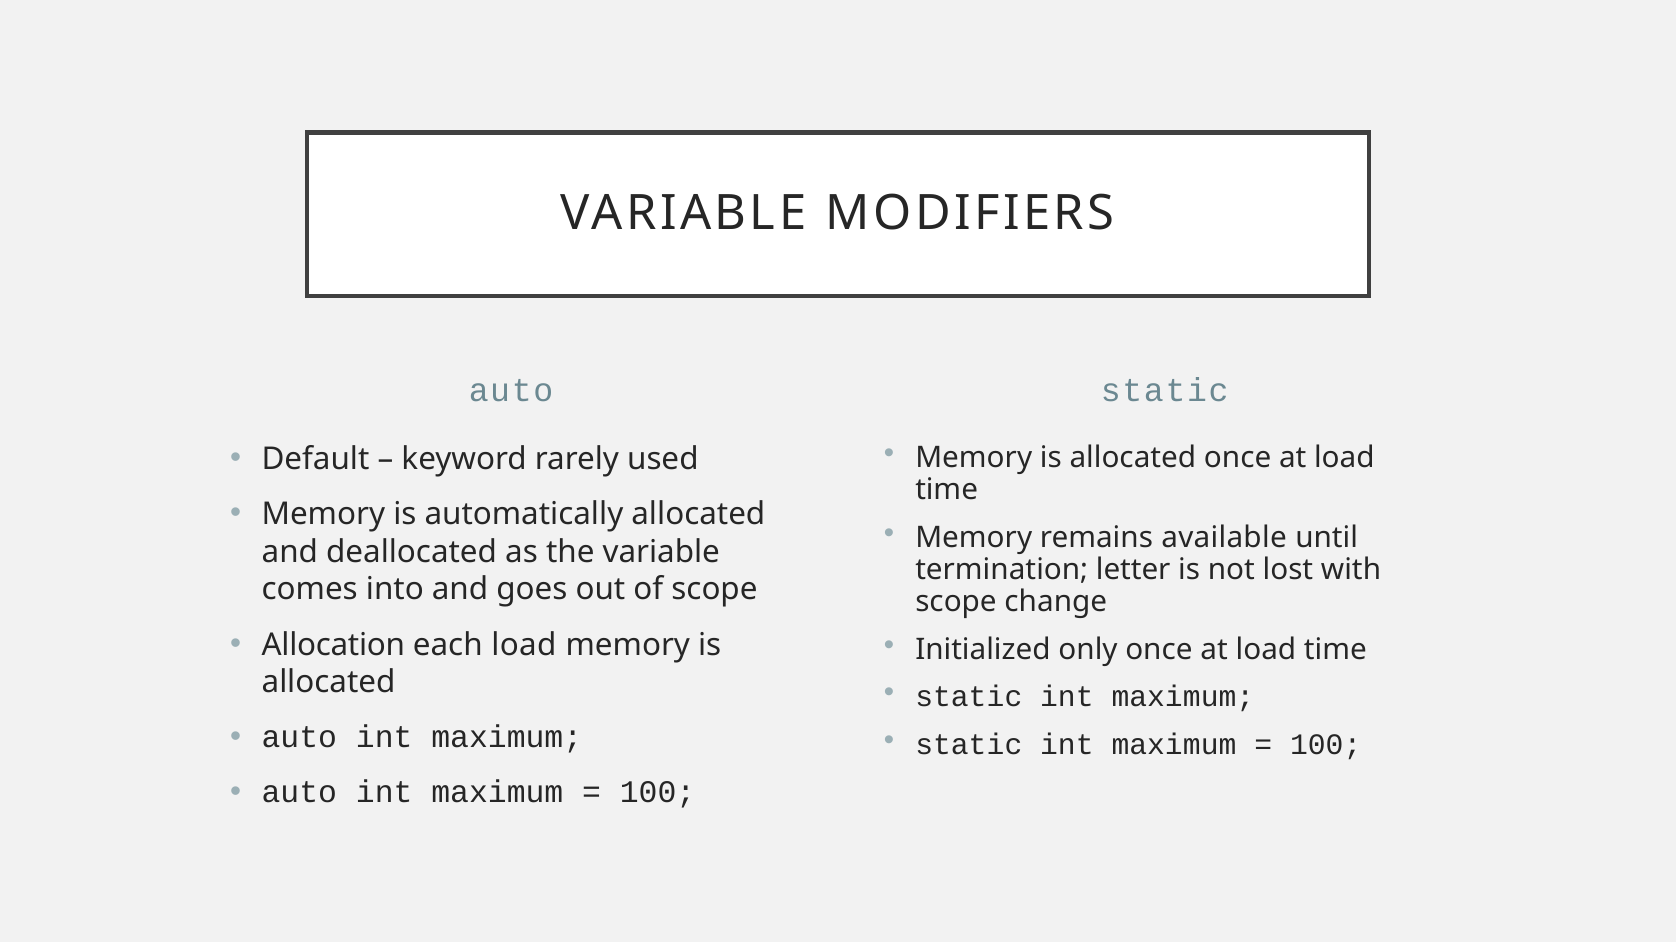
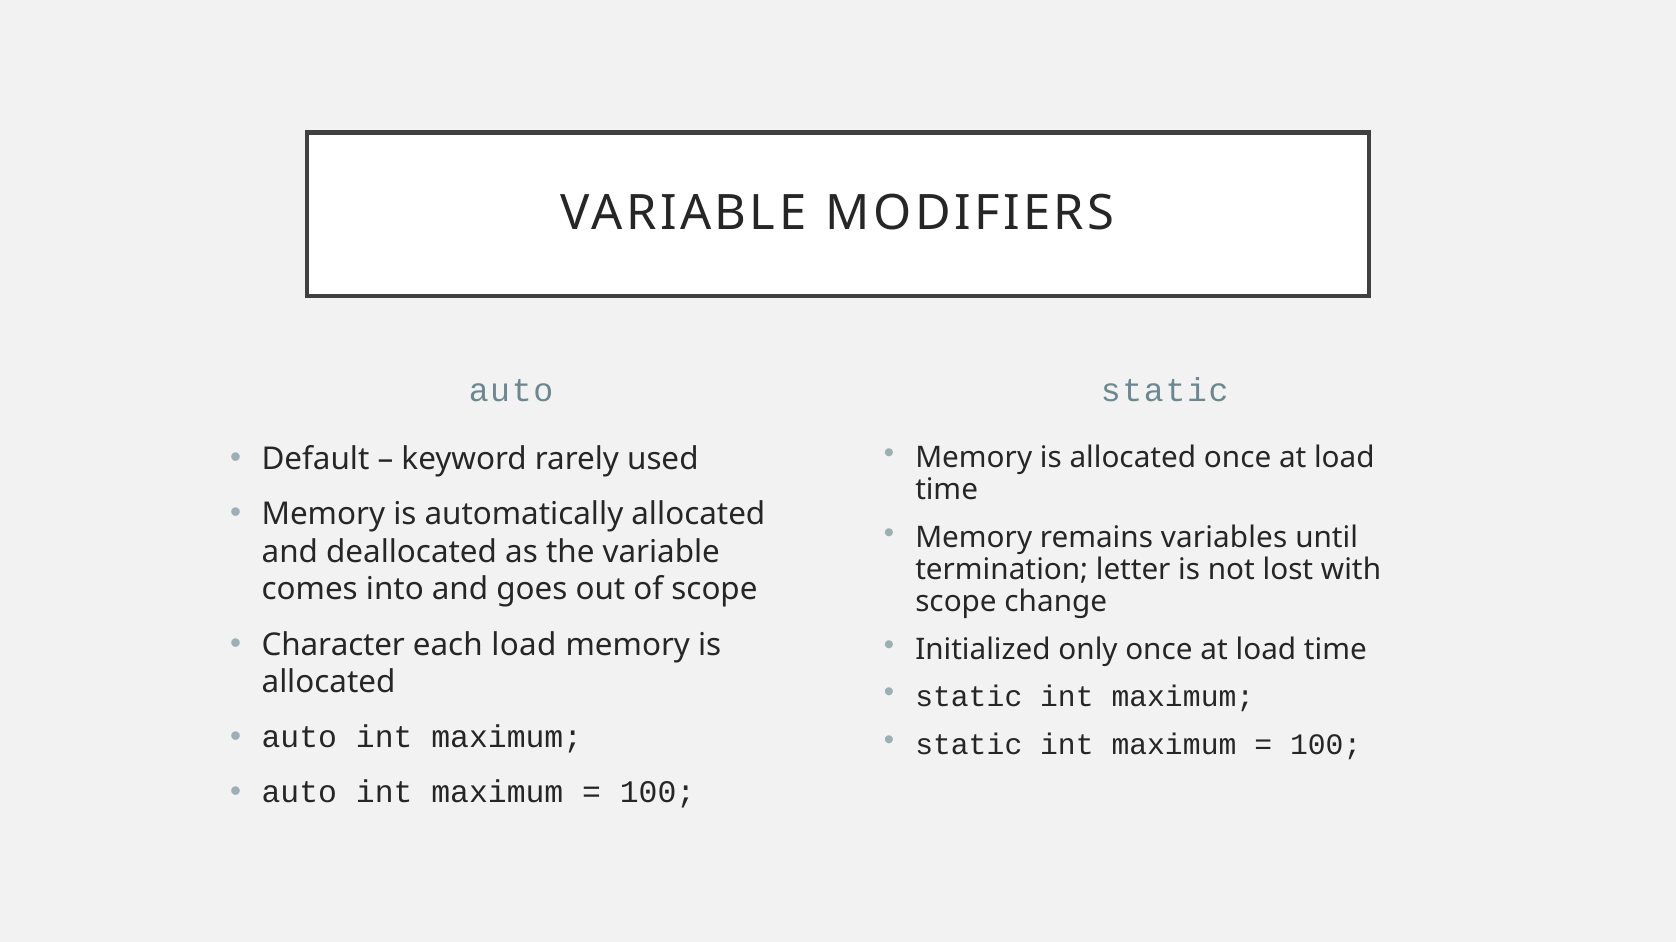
available: available -> variables
Allocation: Allocation -> Character
